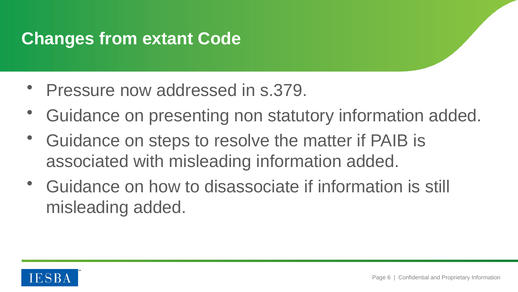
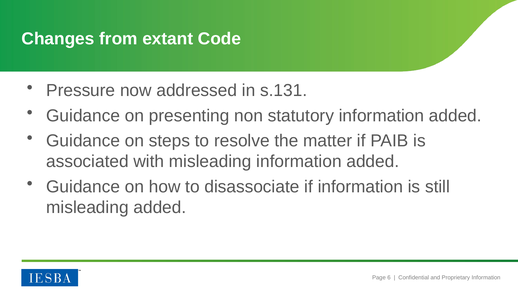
s.379: s.379 -> s.131
